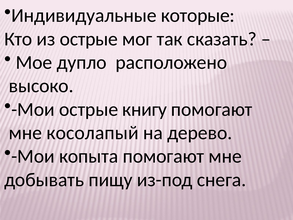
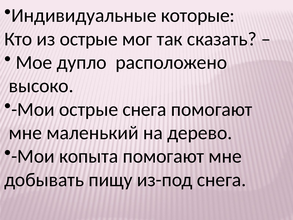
острые книгу: книгу -> снега
косолапый: косолапый -> маленький
